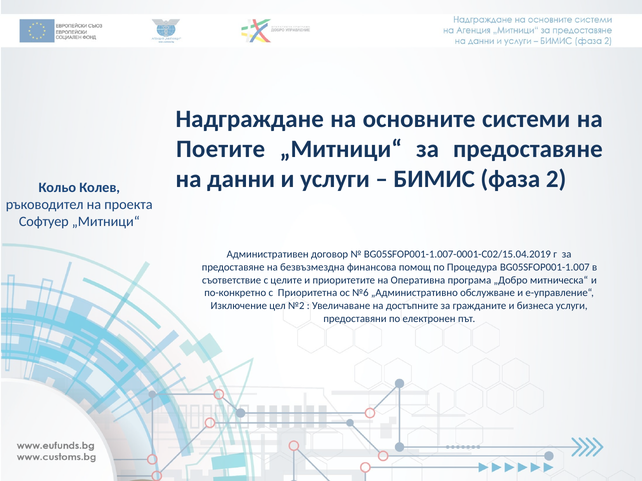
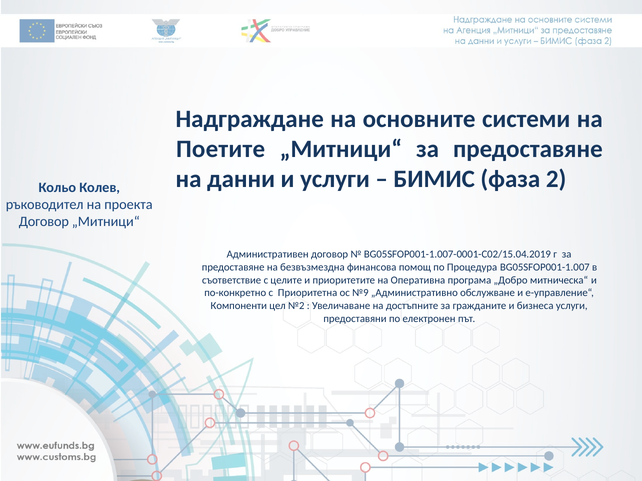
Софтуер at (44, 222): Софтуер -> Договор
№6: №6 -> №9
Изключение: Изключение -> Компоненти
